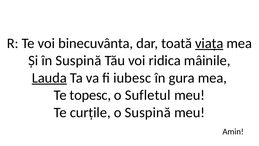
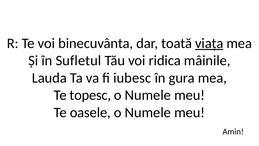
în Suspină: Suspină -> Sufletul
Lauda underline: present -> none
Sufletul at (148, 95): Sufletul -> Numele
curțile: curțile -> oasele
Suspină at (148, 112): Suspină -> Numele
